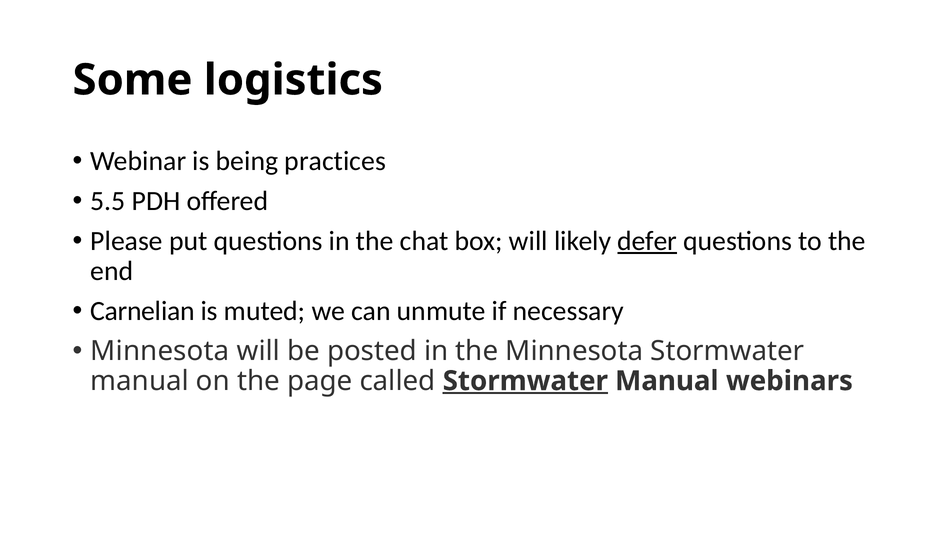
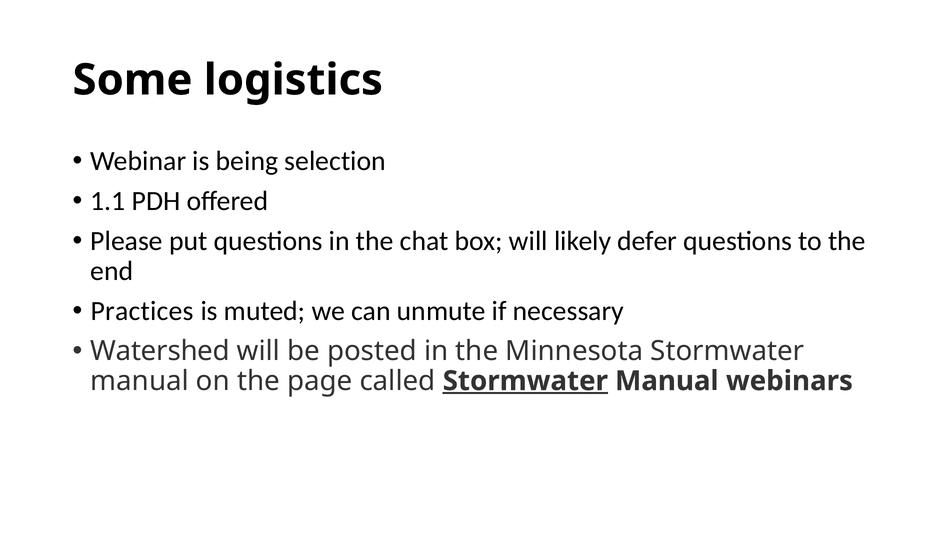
practices: practices -> selection
5.5: 5.5 -> 1.1
defer underline: present -> none
Carnelian: Carnelian -> Practices
Minnesota at (160, 351): Minnesota -> Watershed
